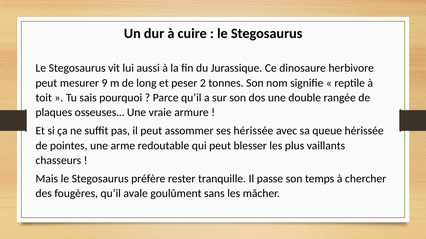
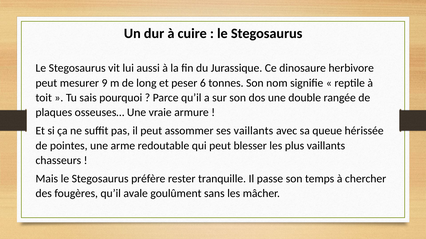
2: 2 -> 6
ses hérissée: hérissée -> vaillants
